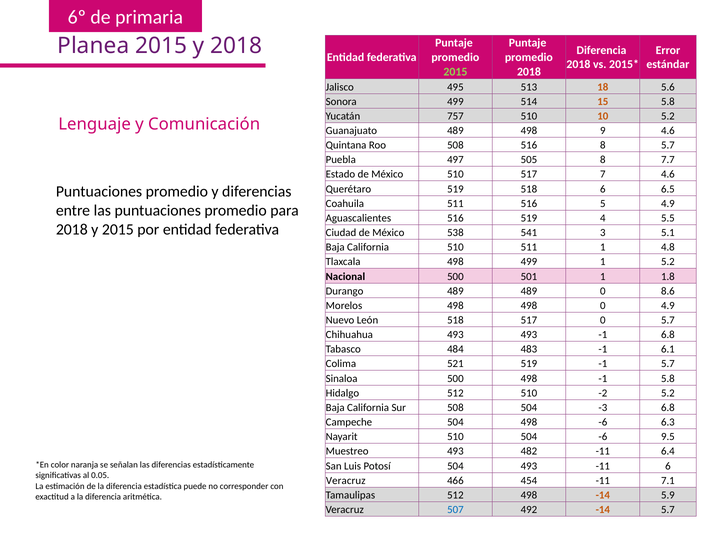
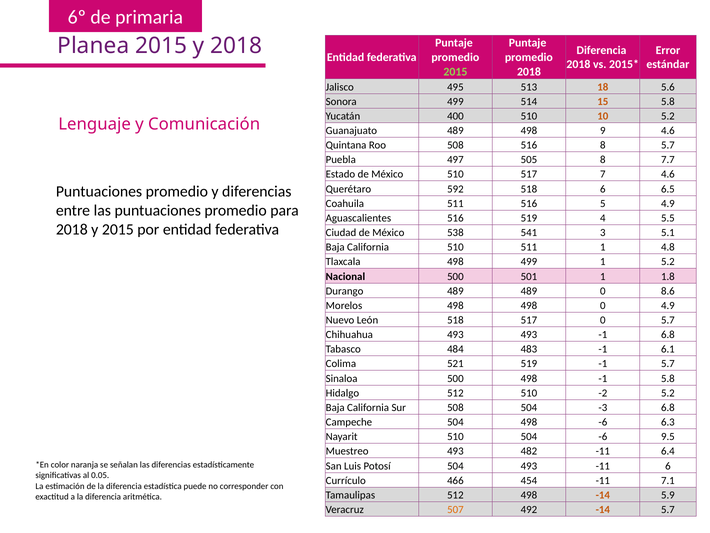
757: 757 -> 400
Querétaro 519: 519 -> 592
Veracruz at (346, 480): Veracruz -> Currículo
507 colour: blue -> orange
